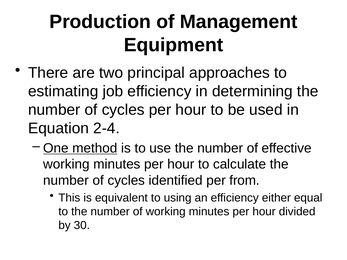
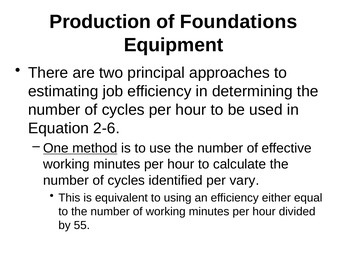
Management: Management -> Foundations
2-4: 2-4 -> 2-6
from: from -> vary
30: 30 -> 55
